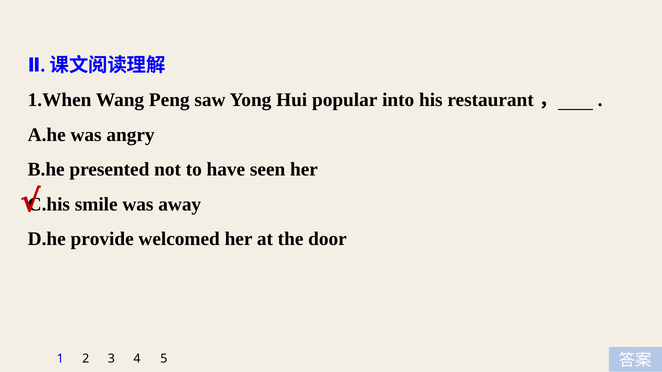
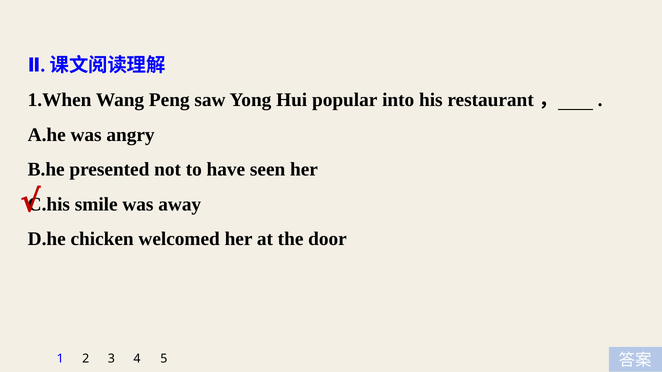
provide: provide -> chicken
